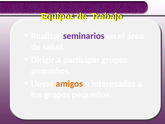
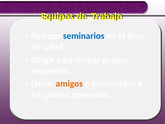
seminarios colour: purple -> blue
